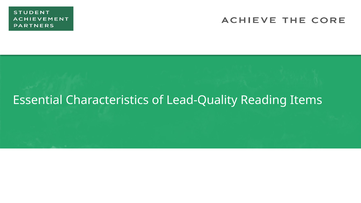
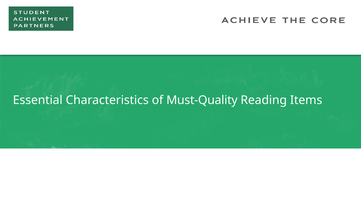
Lead-Quality: Lead-Quality -> Must-Quality
